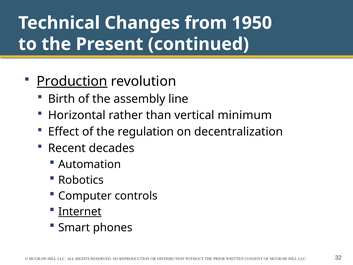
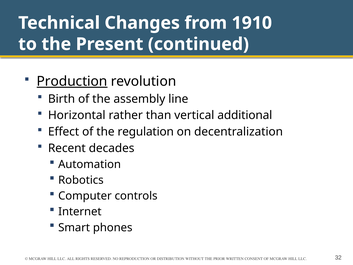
1950: 1950 -> 1910
minimum: minimum -> additional
Internet underline: present -> none
